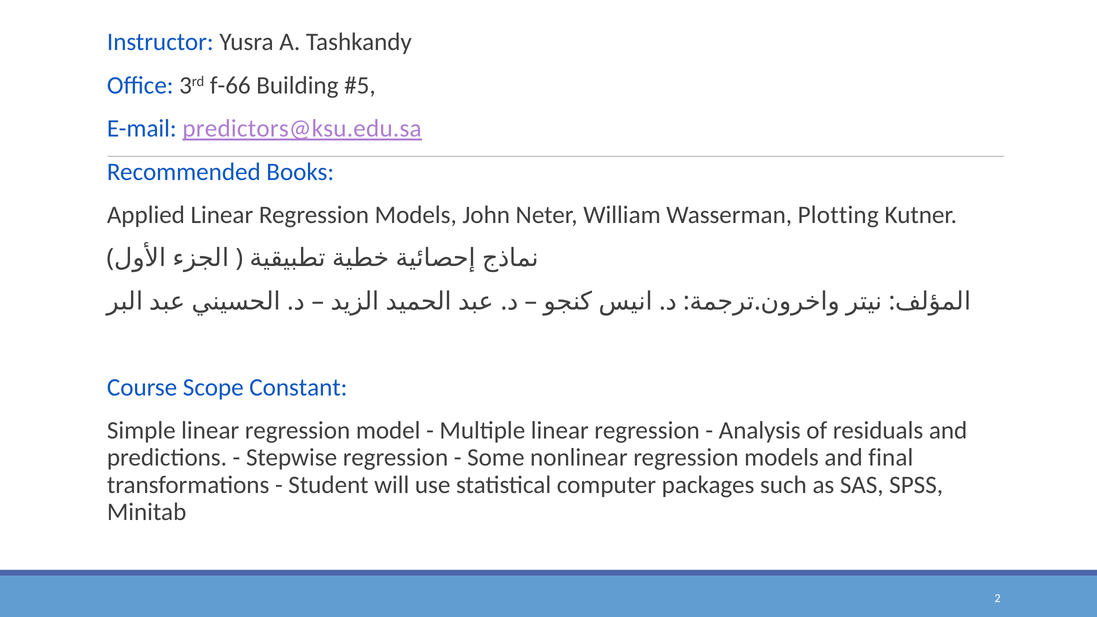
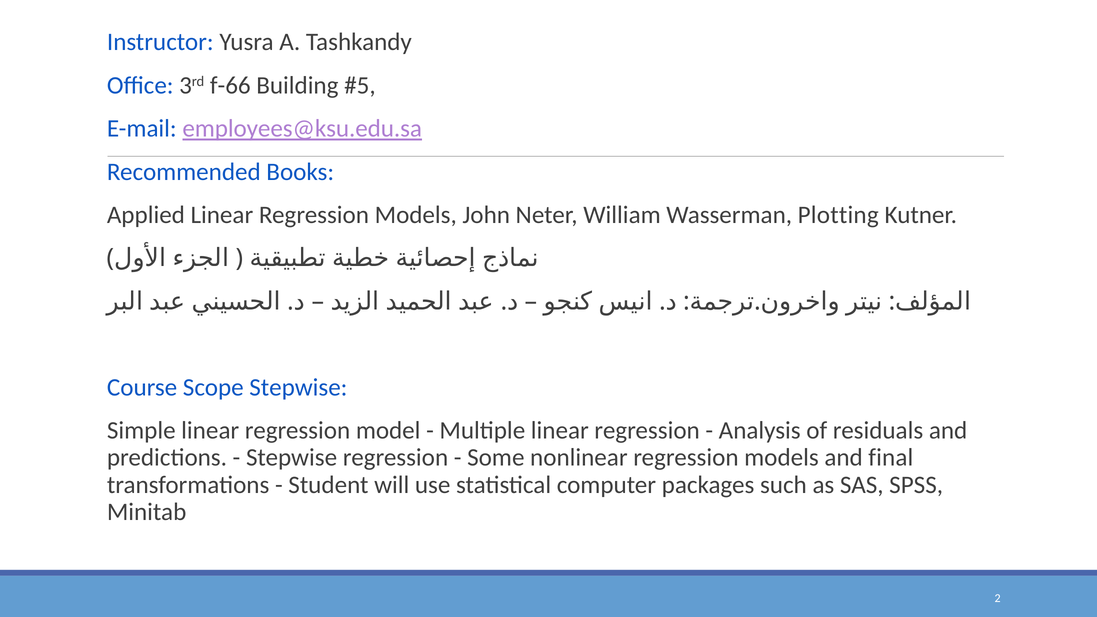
predictors@ksu.edu.sa: predictors@ksu.edu.sa -> employees@ksu.edu.sa
Scope Constant: Constant -> Stepwise
